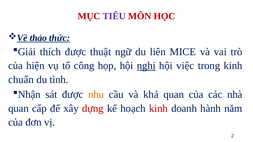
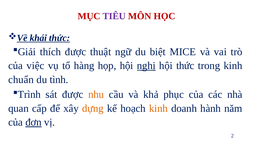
thảo: thảo -> khái
liên: liên -> biệt
hiện: hiện -> việc
công: công -> hàng
hội việc: việc -> thức
Nhận: Nhận -> Trình
khả quan: quan -> phục
dựng colour: red -> orange
kinh at (158, 109) colour: red -> orange
đơn underline: none -> present
